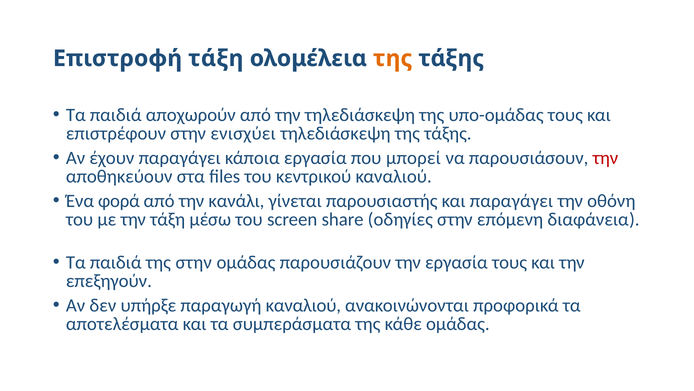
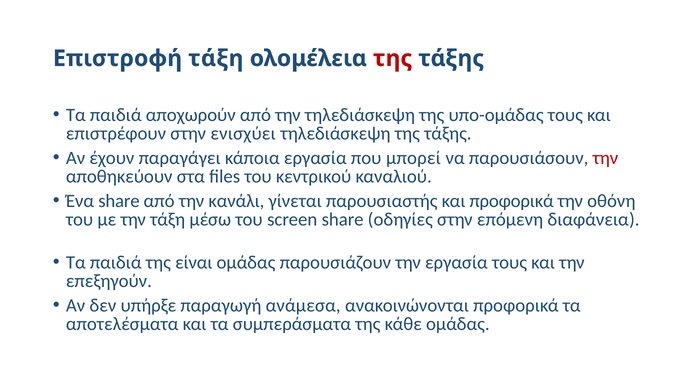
της at (393, 58) colour: orange -> red
Ένα φορά: φορά -> share
και παραγάγει: παραγάγει -> προφορικά
της στην: στην -> είναι
παραγωγή καναλιού: καναλιού -> ανάμεσα
